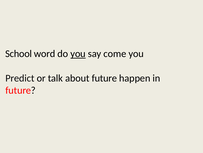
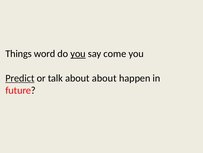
School: School -> Things
Predict underline: none -> present
about future: future -> about
